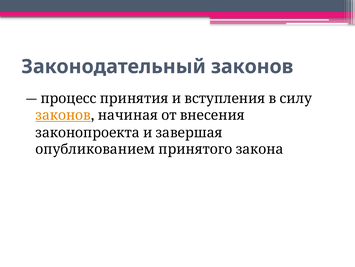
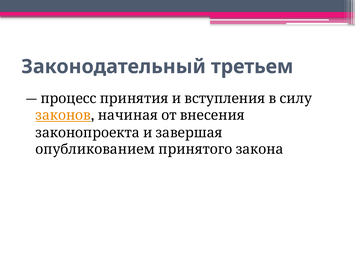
Законодательный законов: законов -> третьем
